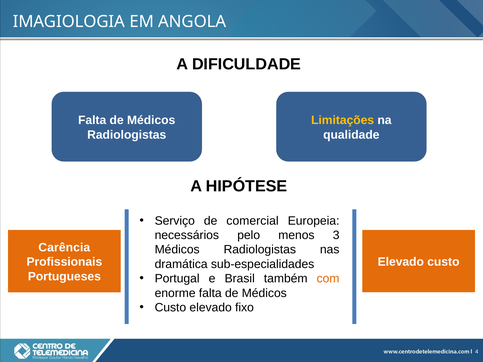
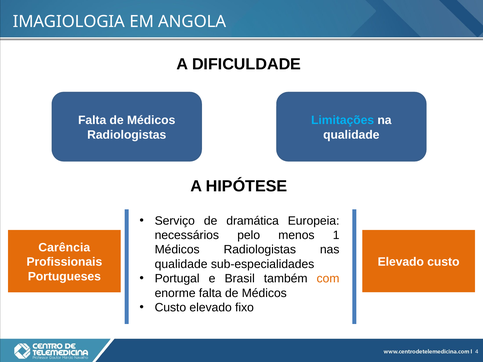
Limitações colour: yellow -> light blue
comercial: comercial -> dramática
3: 3 -> 1
dramática at (181, 264): dramática -> qualidade
